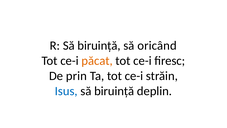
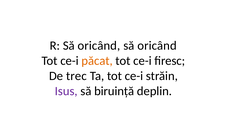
R Să biruință: biruință -> oricând
prin: prin -> trec
Isus colour: blue -> purple
